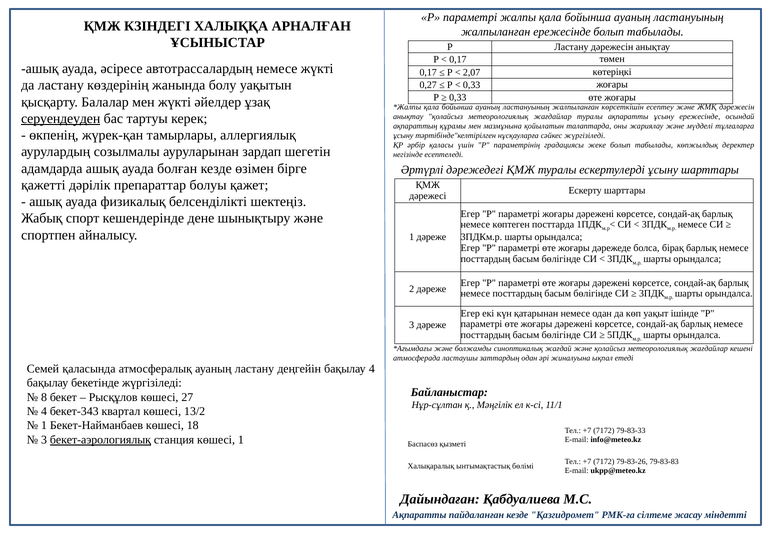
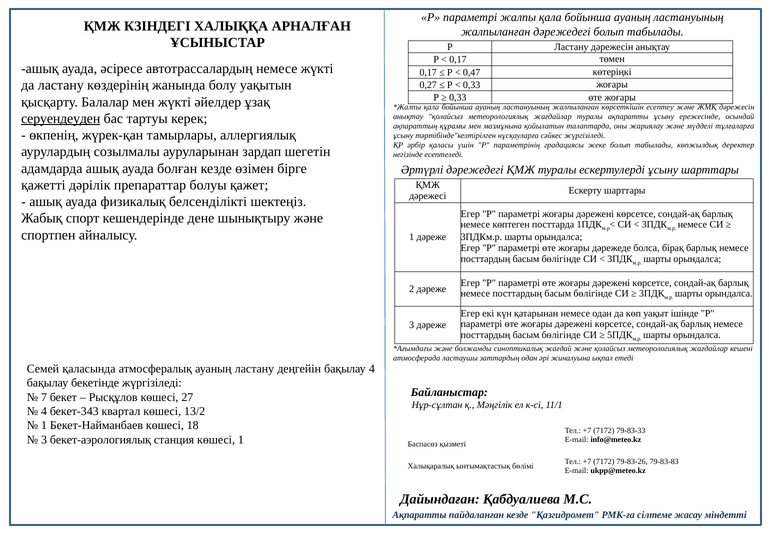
жалпыланған ережесінде: ережесінде -> дәрежедегі
2,07: 2,07 -> 0,47
8: 8 -> 7
бекет-аэрологиялық underline: present -> none
